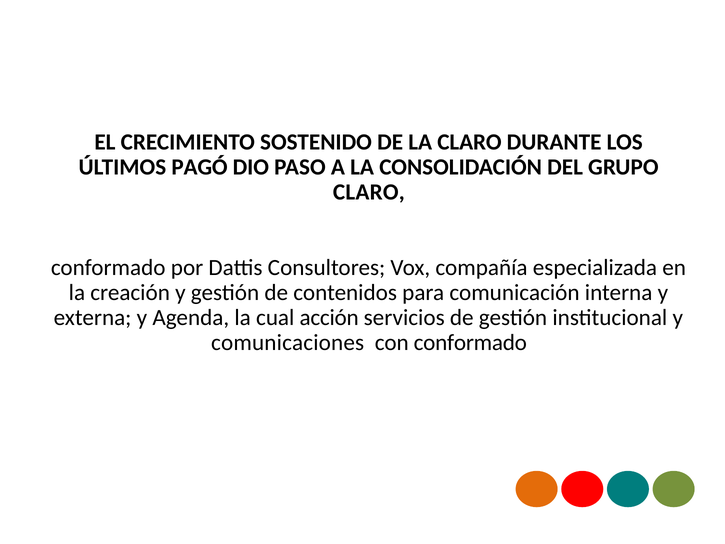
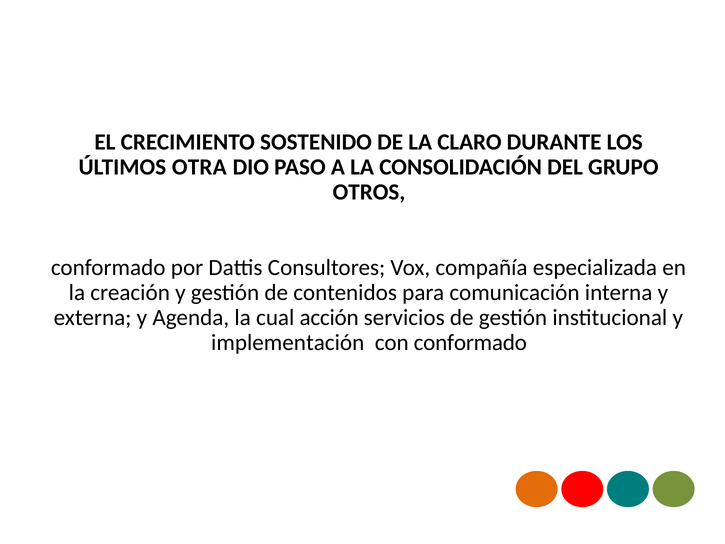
PAGÓ: PAGÓ -> OTRA
CLARO at (369, 192): CLARO -> OTROS
comunicaciones: comunicaciones -> implementación
